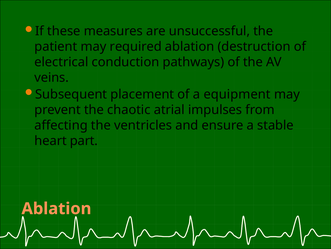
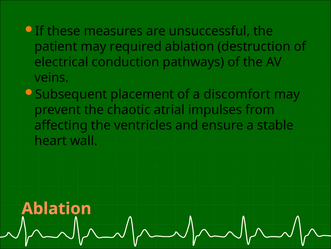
equipment: equipment -> discomfort
part: part -> wall
